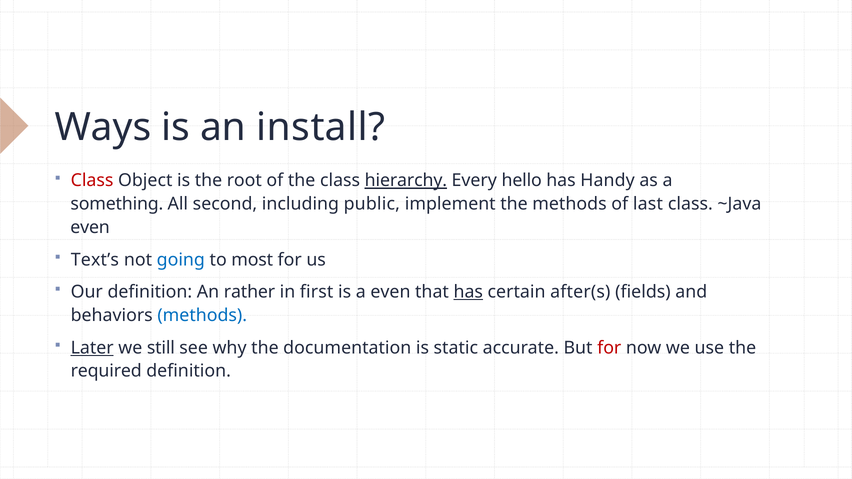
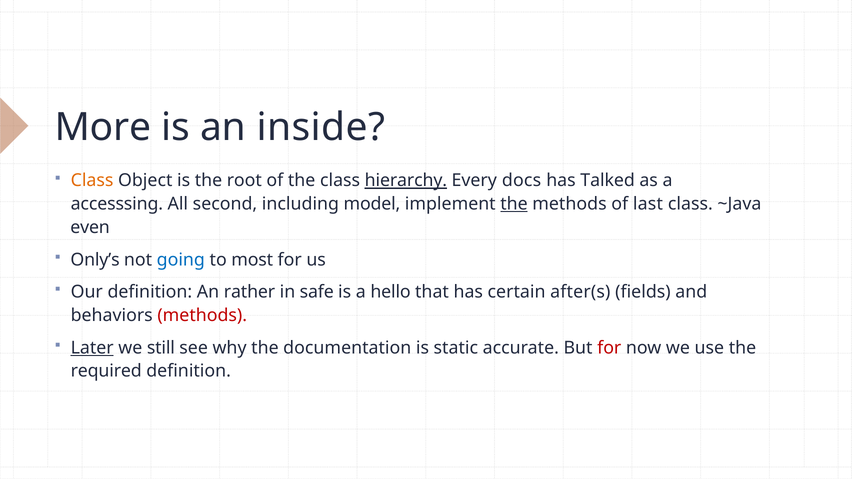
Ways: Ways -> More
install: install -> inside
Class at (92, 181) colour: red -> orange
hello: hello -> docs
Handy: Handy -> Talked
something: something -> accesssing
public: public -> model
the at (514, 204) underline: none -> present
Text’s: Text’s -> Only’s
first: first -> safe
a even: even -> hello
has at (468, 292) underline: present -> none
methods at (202, 316) colour: blue -> red
